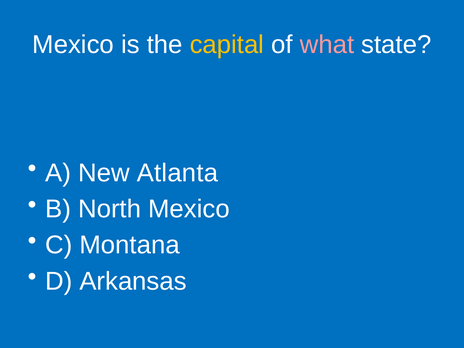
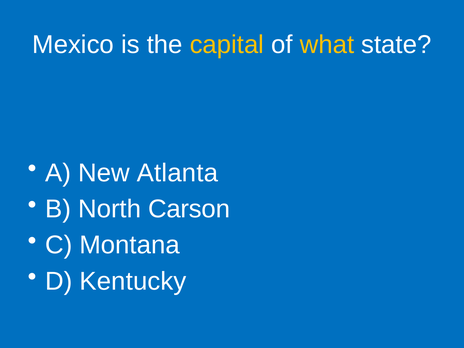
what colour: pink -> yellow
North Mexico: Mexico -> Carson
Arkansas: Arkansas -> Kentucky
